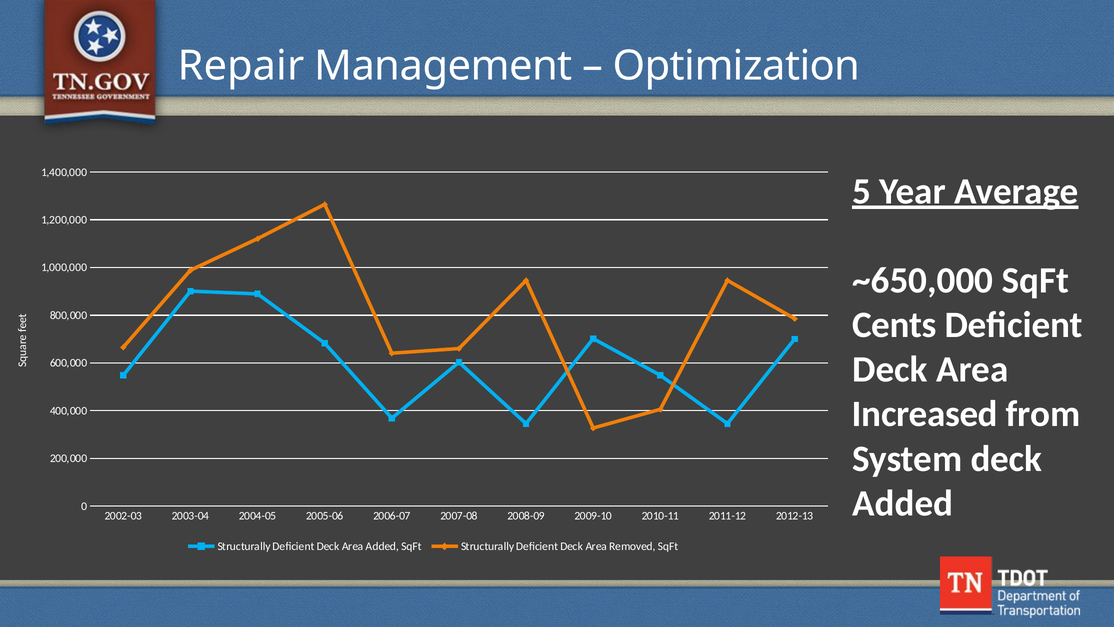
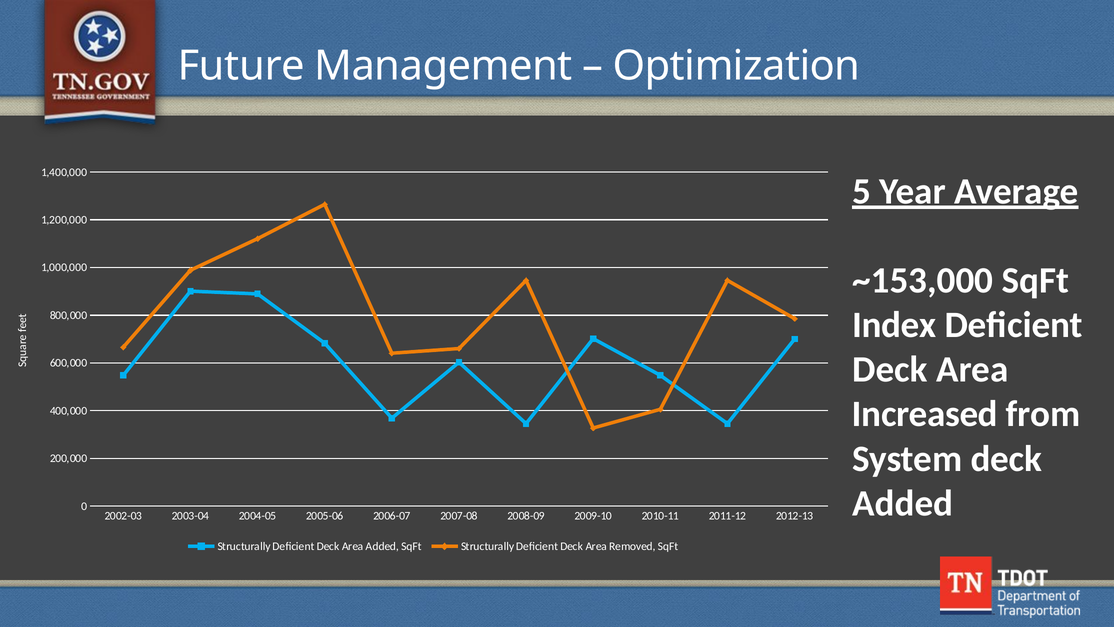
Repair: Repair -> Future
~650,000: ~650,000 -> ~153,000
Cents: Cents -> Index
